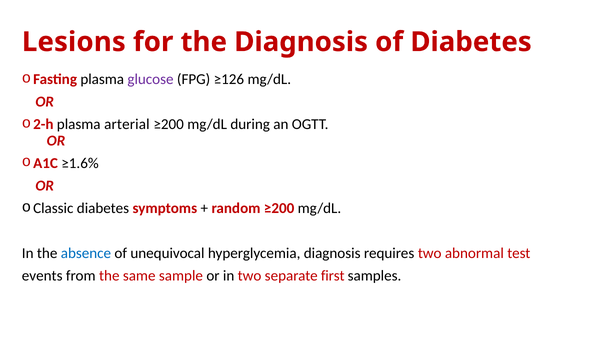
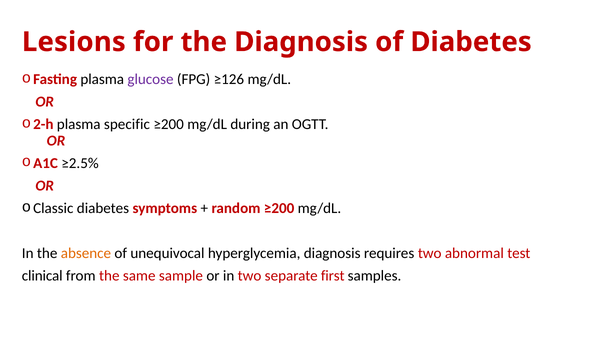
arterial: arterial -> specific
≥1.6%: ≥1.6% -> ≥2.5%
absence at (86, 254) colour: blue -> orange
events: events -> clinical
